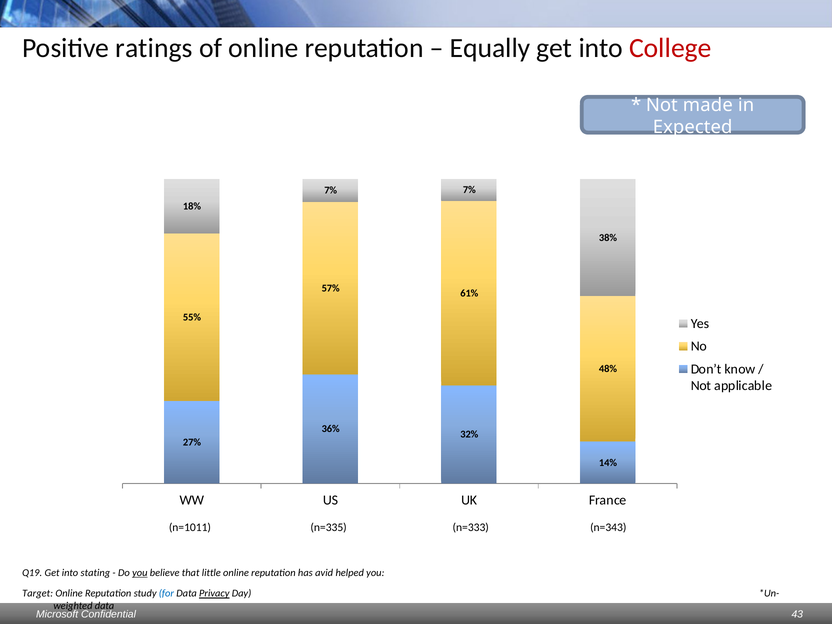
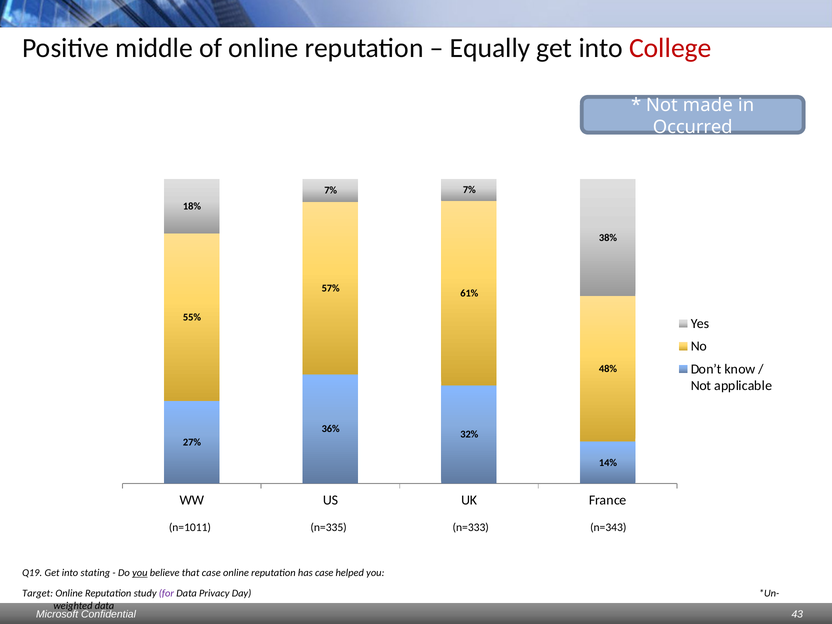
ratings: ratings -> middle
Expected: Expected -> Occurred
that little: little -> case
has avid: avid -> case
for colour: blue -> purple
Privacy underline: present -> none
